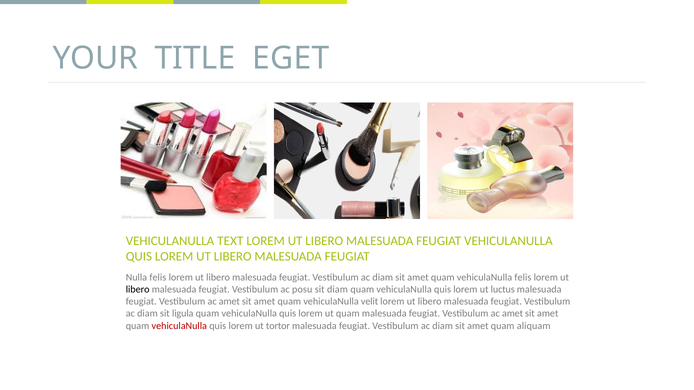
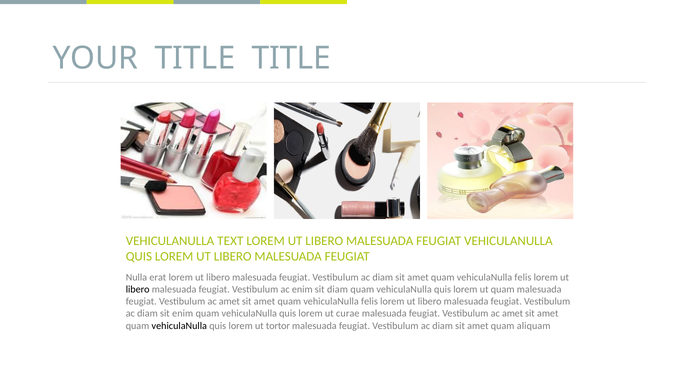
TITLE EGET: EGET -> TITLE
Nulla felis: felis -> erat
ac posu: posu -> enim
ut luctus: luctus -> quam
velit at (370, 302): velit -> felis
sit ligula: ligula -> enim
ut quam: quam -> curae
vehiculaNulla at (179, 326) colour: red -> black
